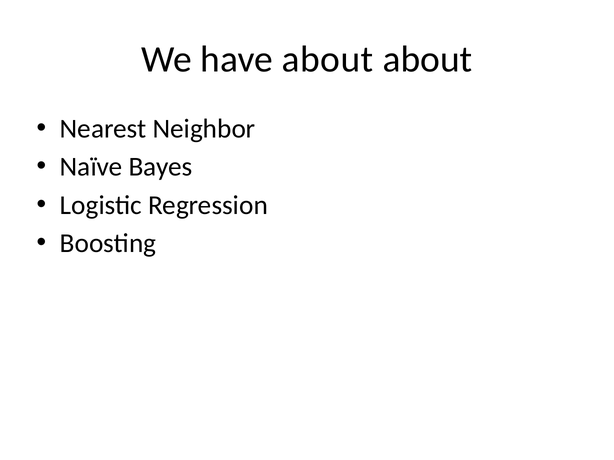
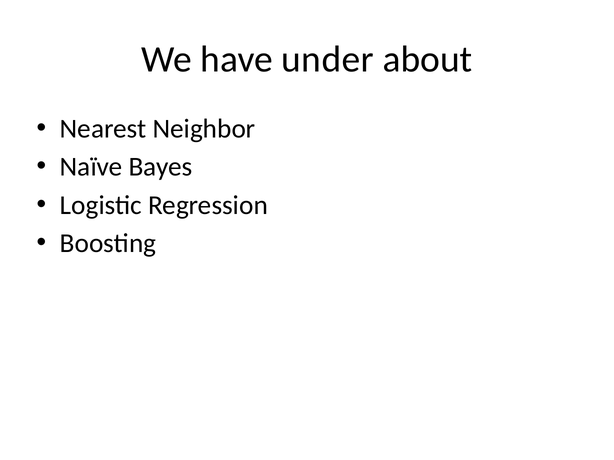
have about: about -> under
